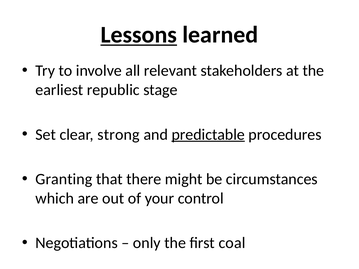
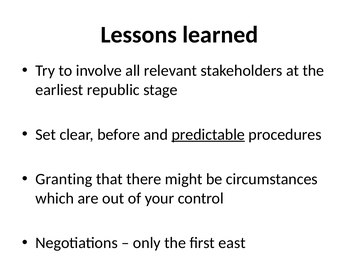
Lessons underline: present -> none
strong: strong -> before
coal: coal -> east
